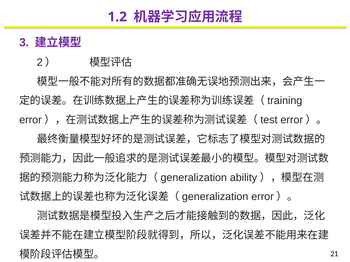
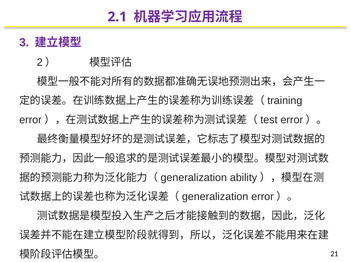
1.2: 1.2 -> 2.1
